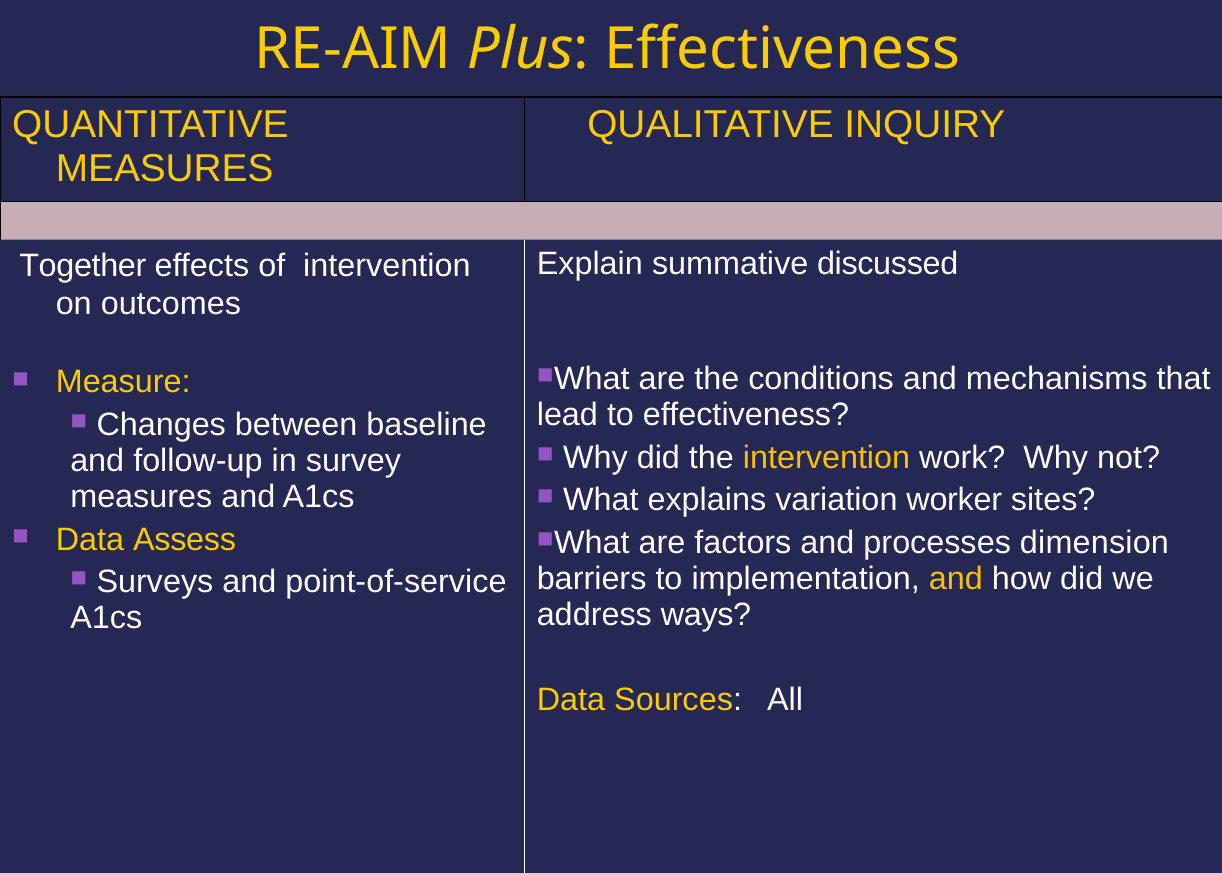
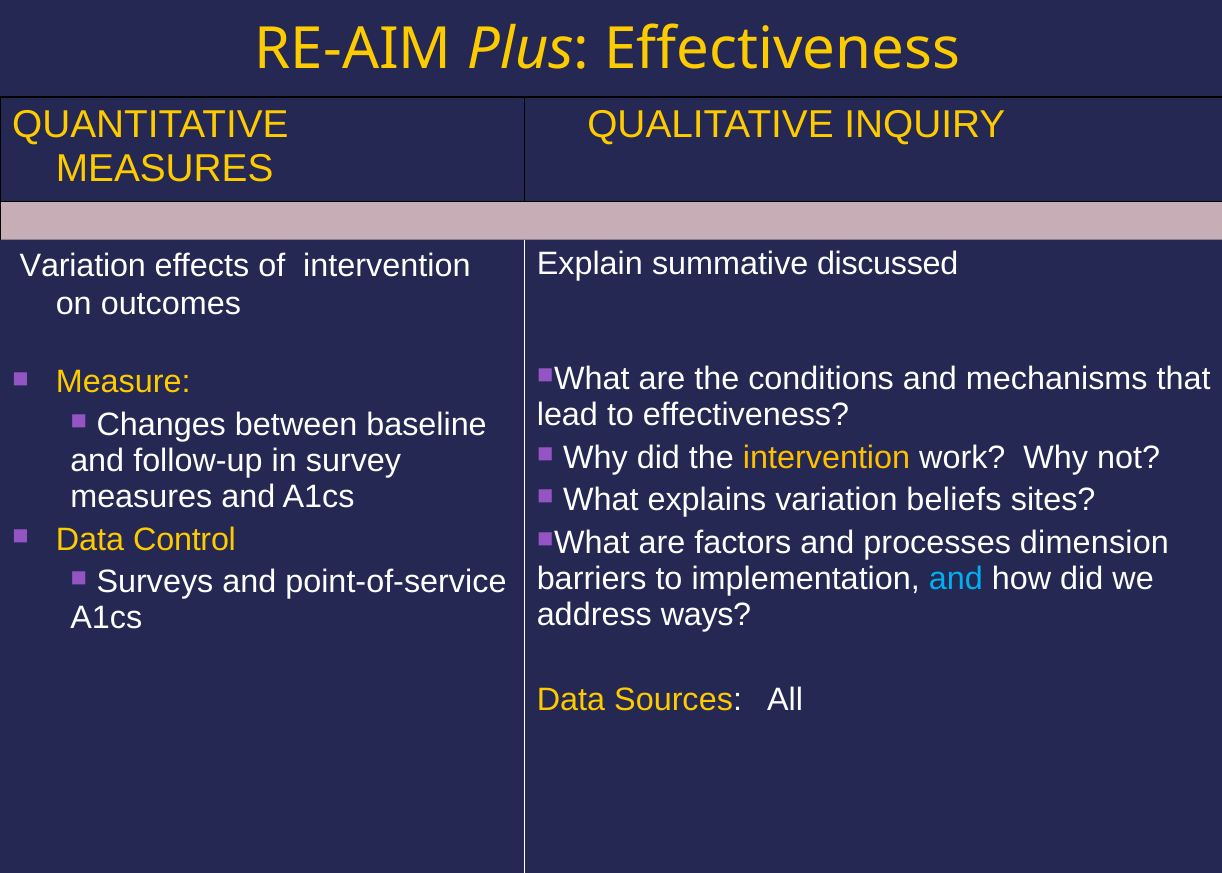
Together at (83, 266): Together -> Variation
worker: worker -> beliefs
Assess: Assess -> Control
and at (956, 578) colour: yellow -> light blue
